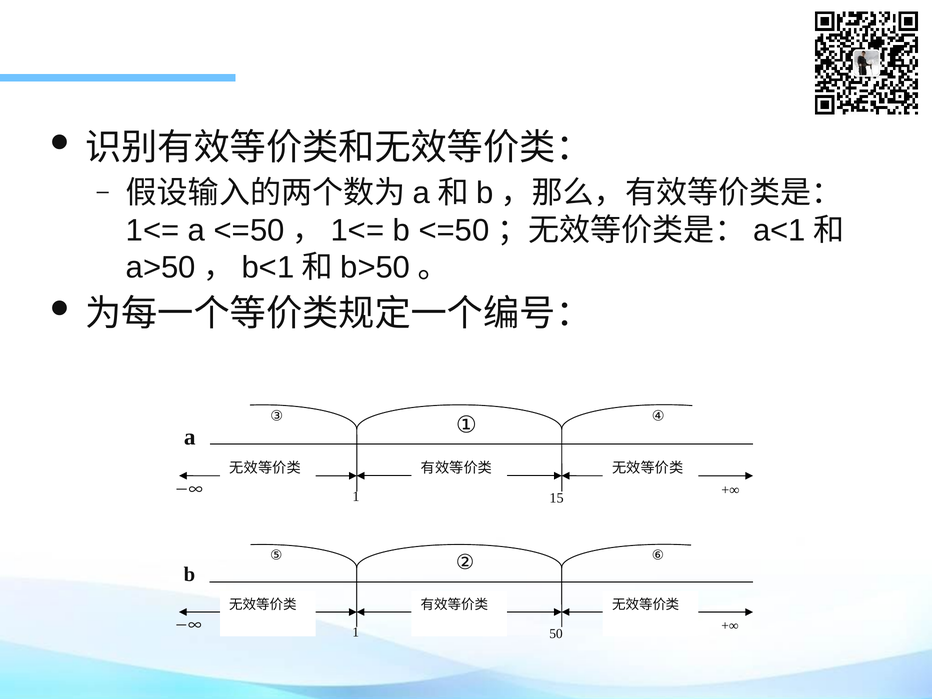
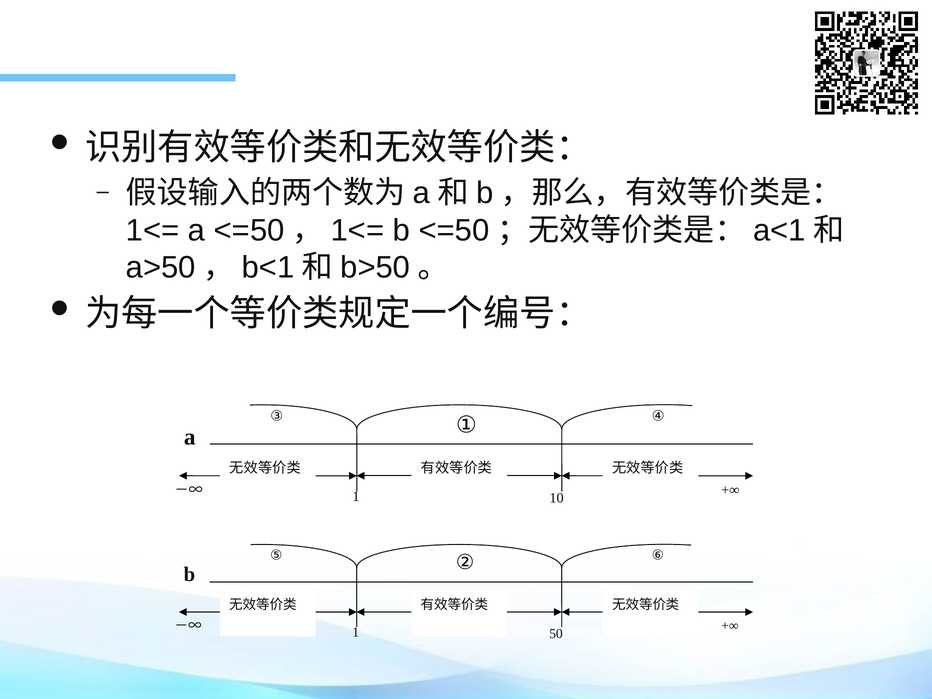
15: 15 -> 10
